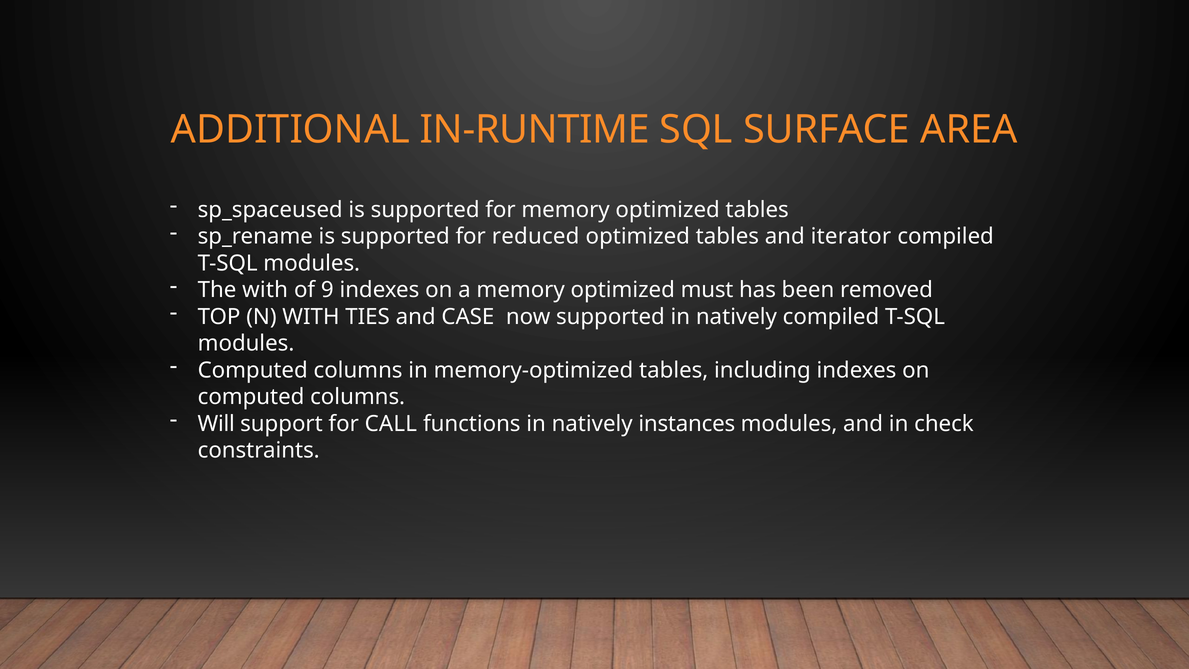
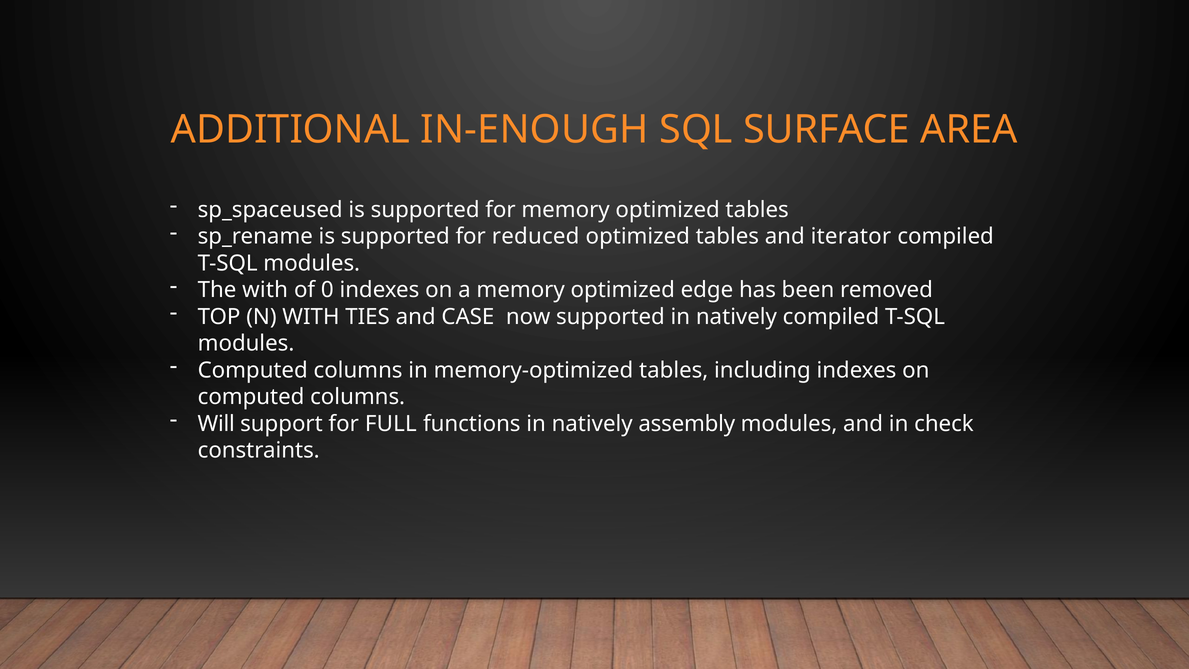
IN-RUNTIME: IN-RUNTIME -> IN-ENOUGH
9: 9 -> 0
must: must -> edge
CALL: CALL -> FULL
instances: instances -> assembly
